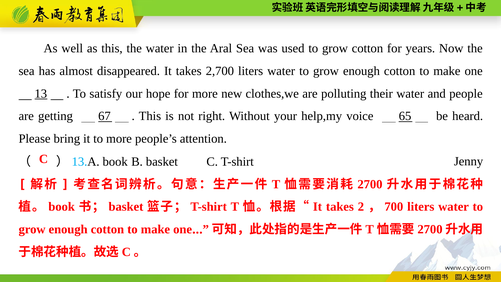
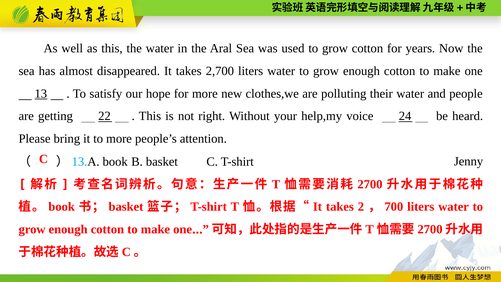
67: 67 -> 22
65: 65 -> 24
